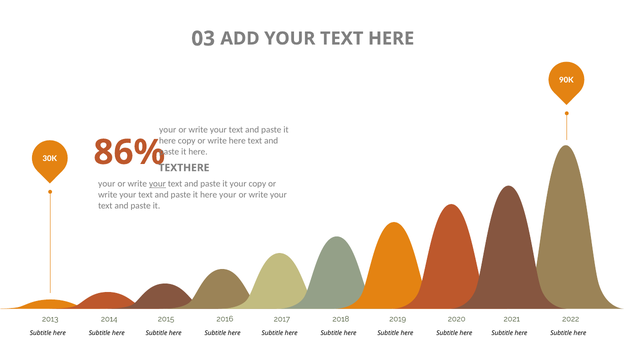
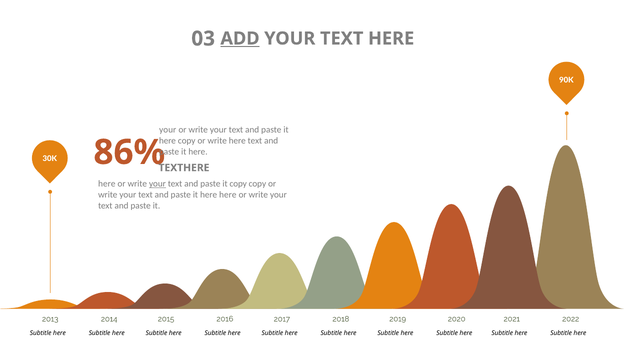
ADD underline: none -> present
your at (107, 184): your -> here
it your: your -> copy
your at (228, 195): your -> here
